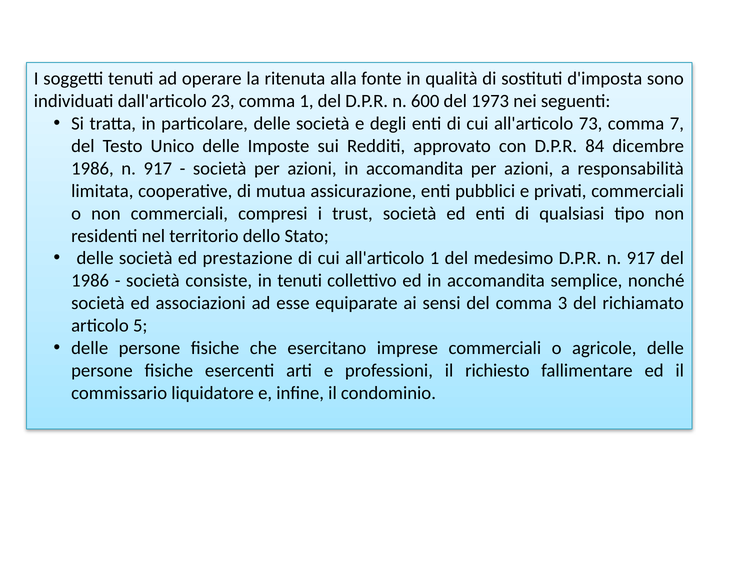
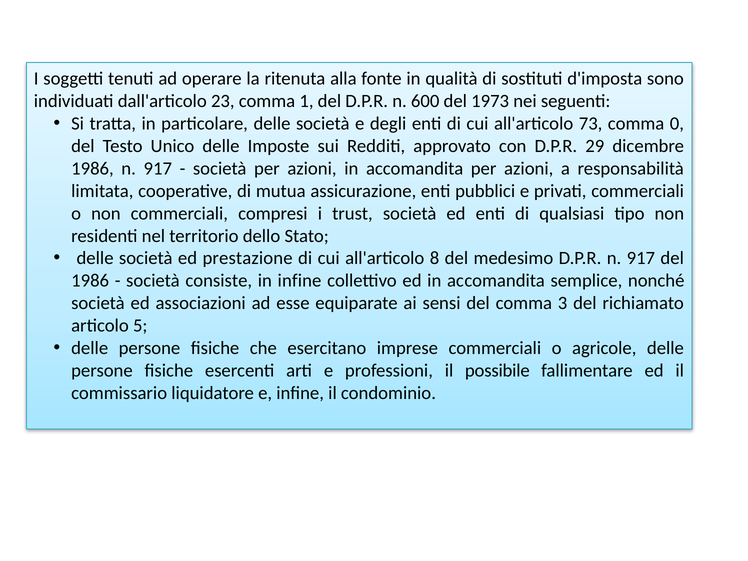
7: 7 -> 0
84: 84 -> 29
all'articolo 1: 1 -> 8
in tenuti: tenuti -> infine
richiesto: richiesto -> possibile
